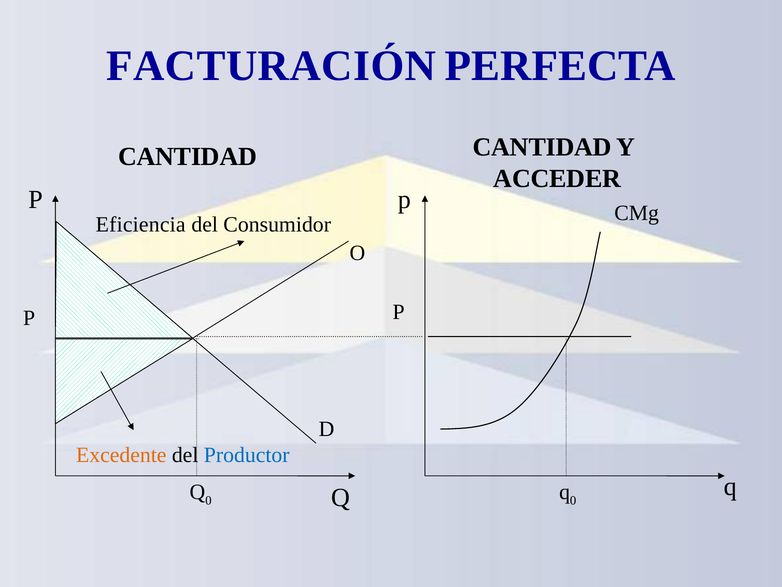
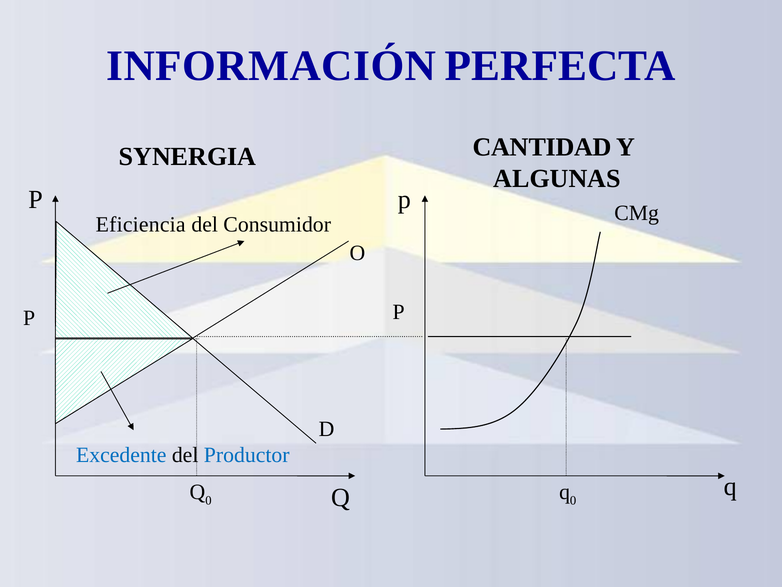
FACTURACIÓN: FACTURACIÓN -> INFORMACIÓN
CANTIDAD at (188, 157): CANTIDAD -> SYNERGIA
ACCEDER: ACCEDER -> ALGUNAS
Excedente colour: orange -> blue
